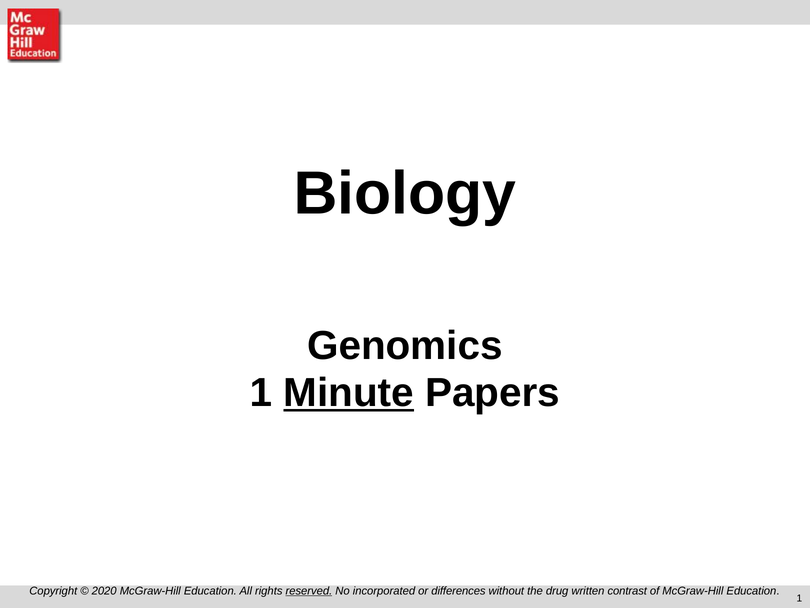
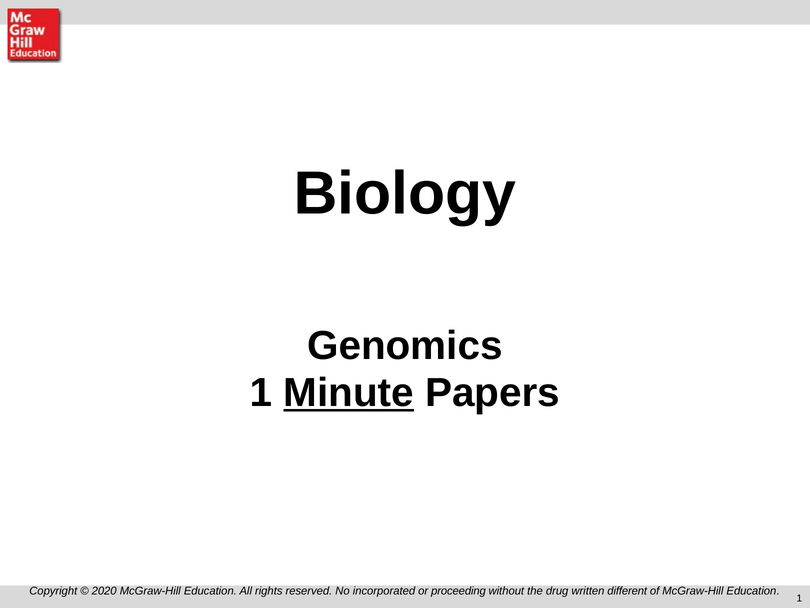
reserved underline: present -> none
differences: differences -> proceeding
contrast: contrast -> different
